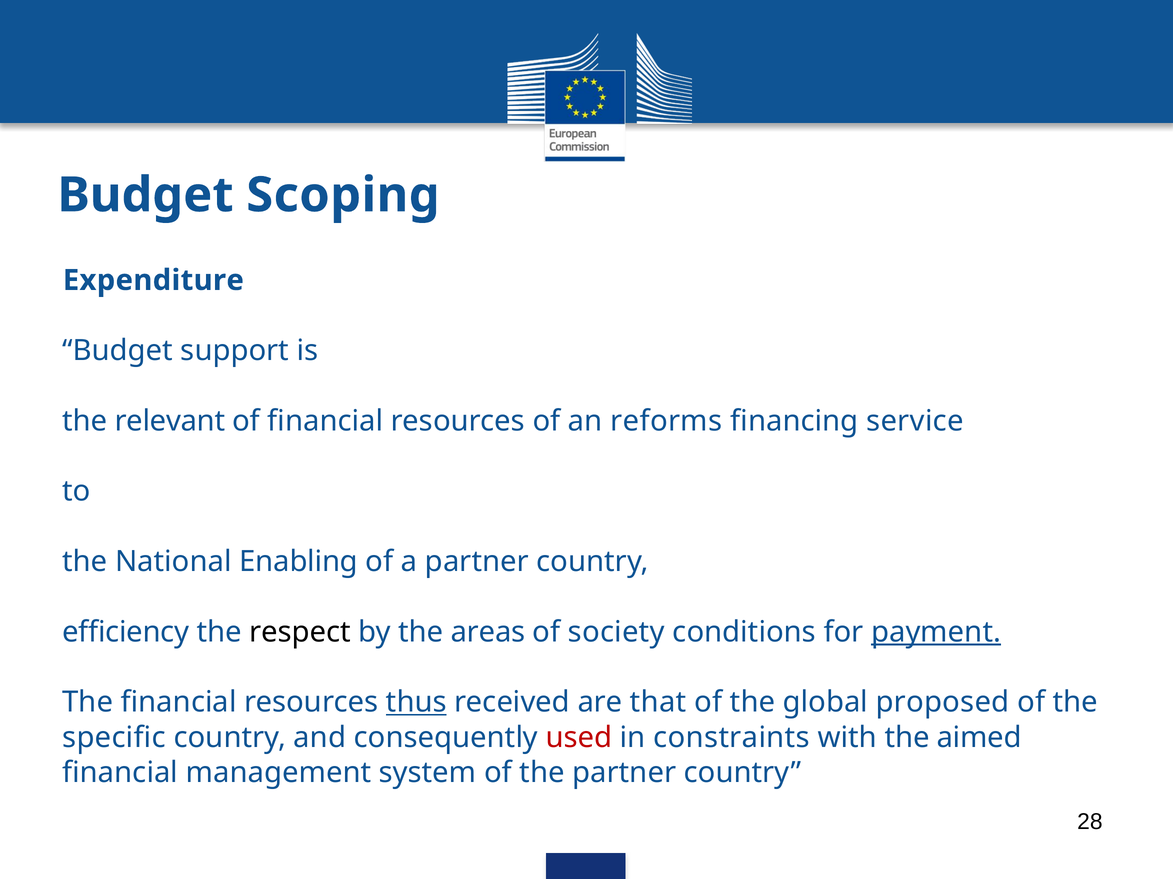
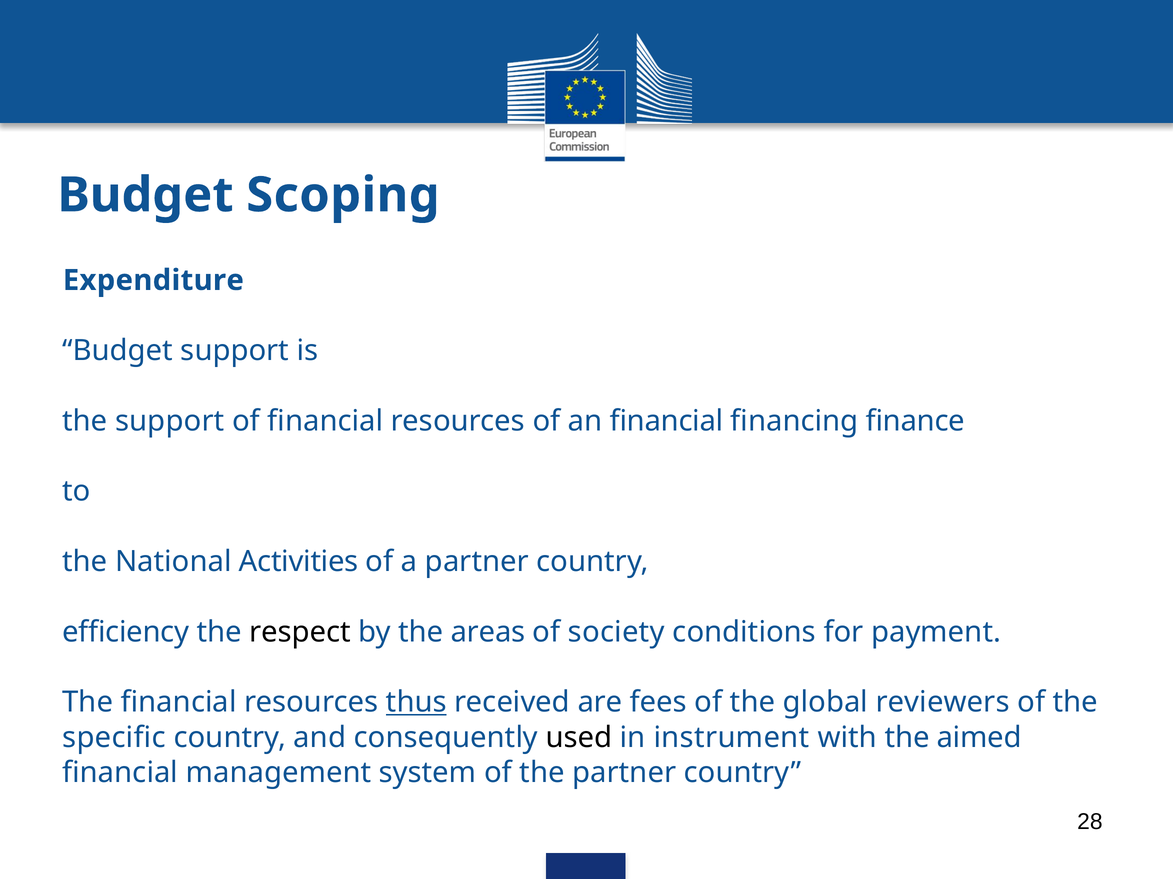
the relevant: relevant -> support
an reforms: reforms -> financial
service: service -> finance
Enabling: Enabling -> Activities
payment underline: present -> none
that: that -> fees
proposed: proposed -> reviewers
used colour: red -> black
constraints: constraints -> instrument
